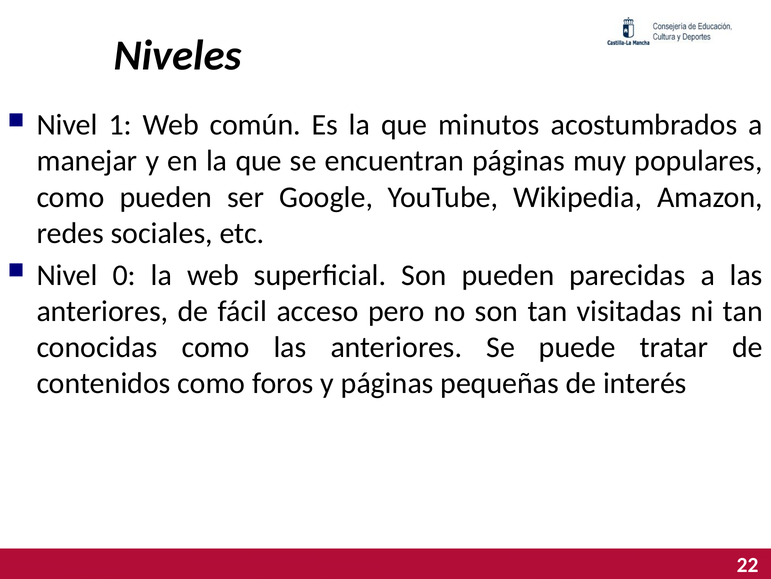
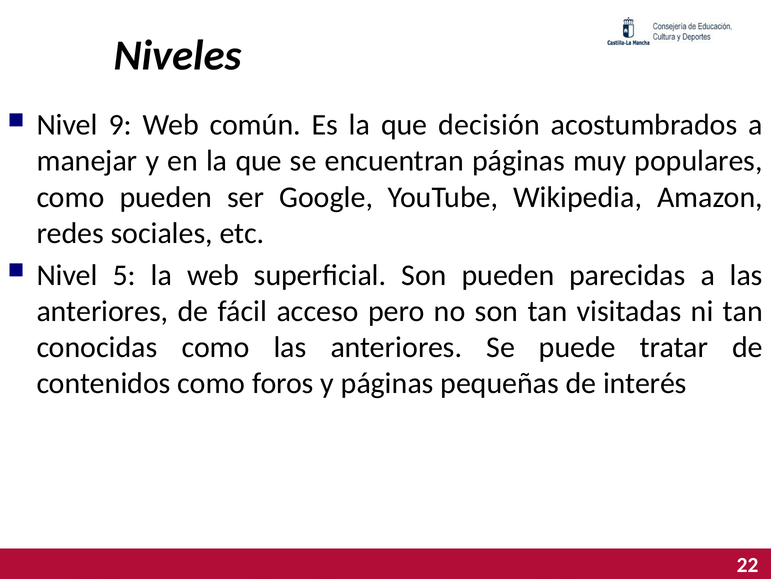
1: 1 -> 9
minutos: minutos -> decisión
0: 0 -> 5
